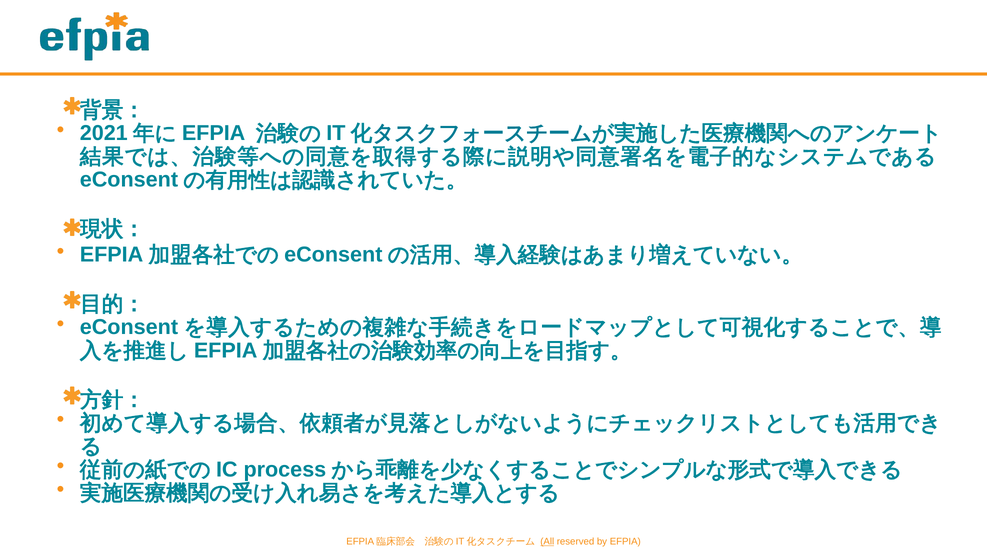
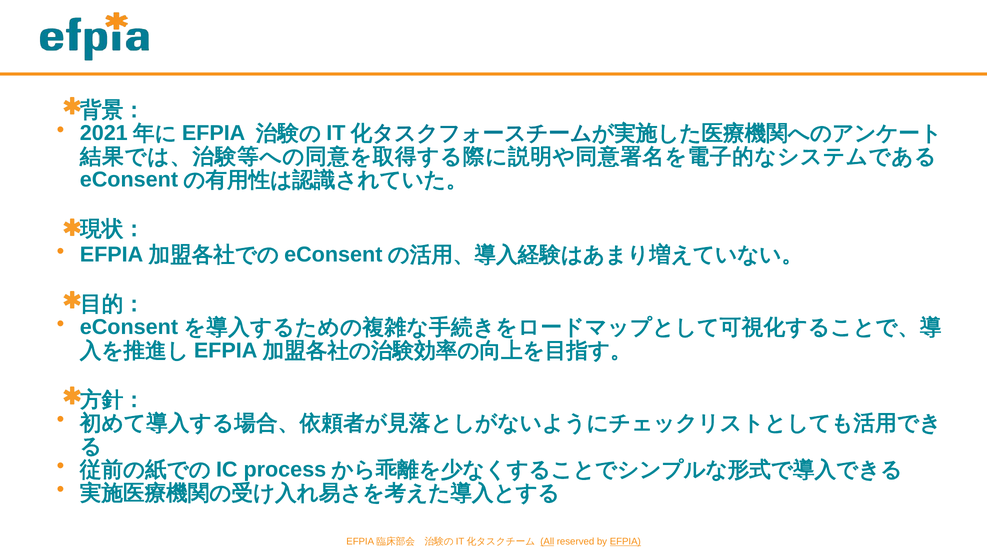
EFPIA underline: none -> present
